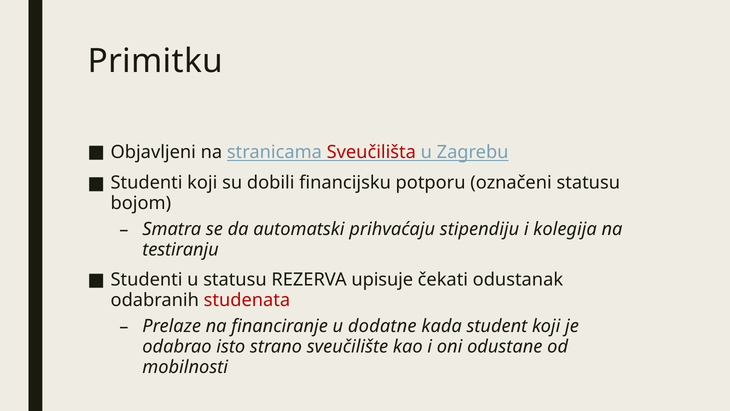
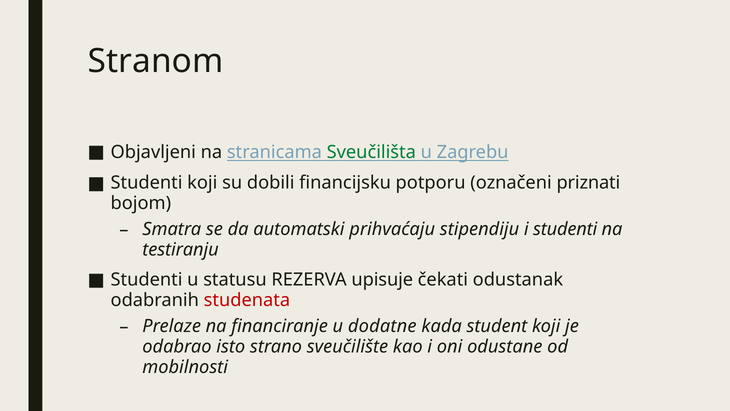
Primitku: Primitku -> Stranom
Sveučilišta colour: red -> green
označeni statusu: statusu -> priznati
i kolegija: kolegija -> studenti
